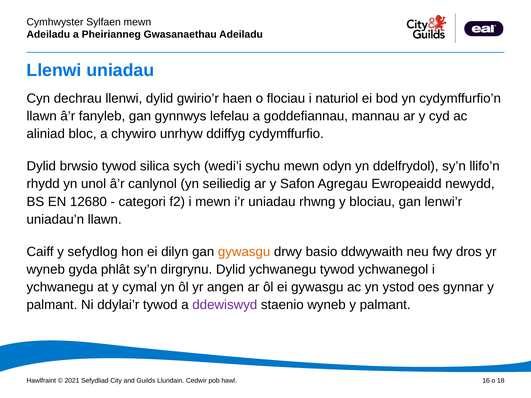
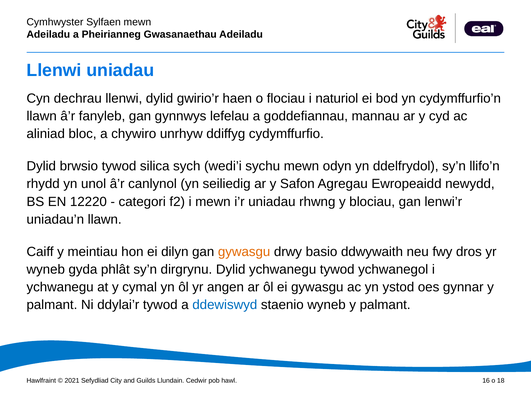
12680: 12680 -> 12220
sefydlog: sefydlog -> meintiau
ddewiswyd colour: purple -> blue
